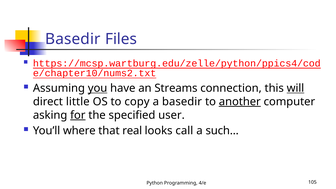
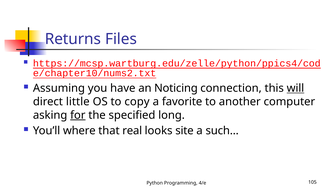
Basedir at (73, 39): Basedir -> Returns
you underline: present -> none
Streams: Streams -> Noticing
a basedir: basedir -> favorite
another underline: present -> none
user: user -> long
call: call -> site
